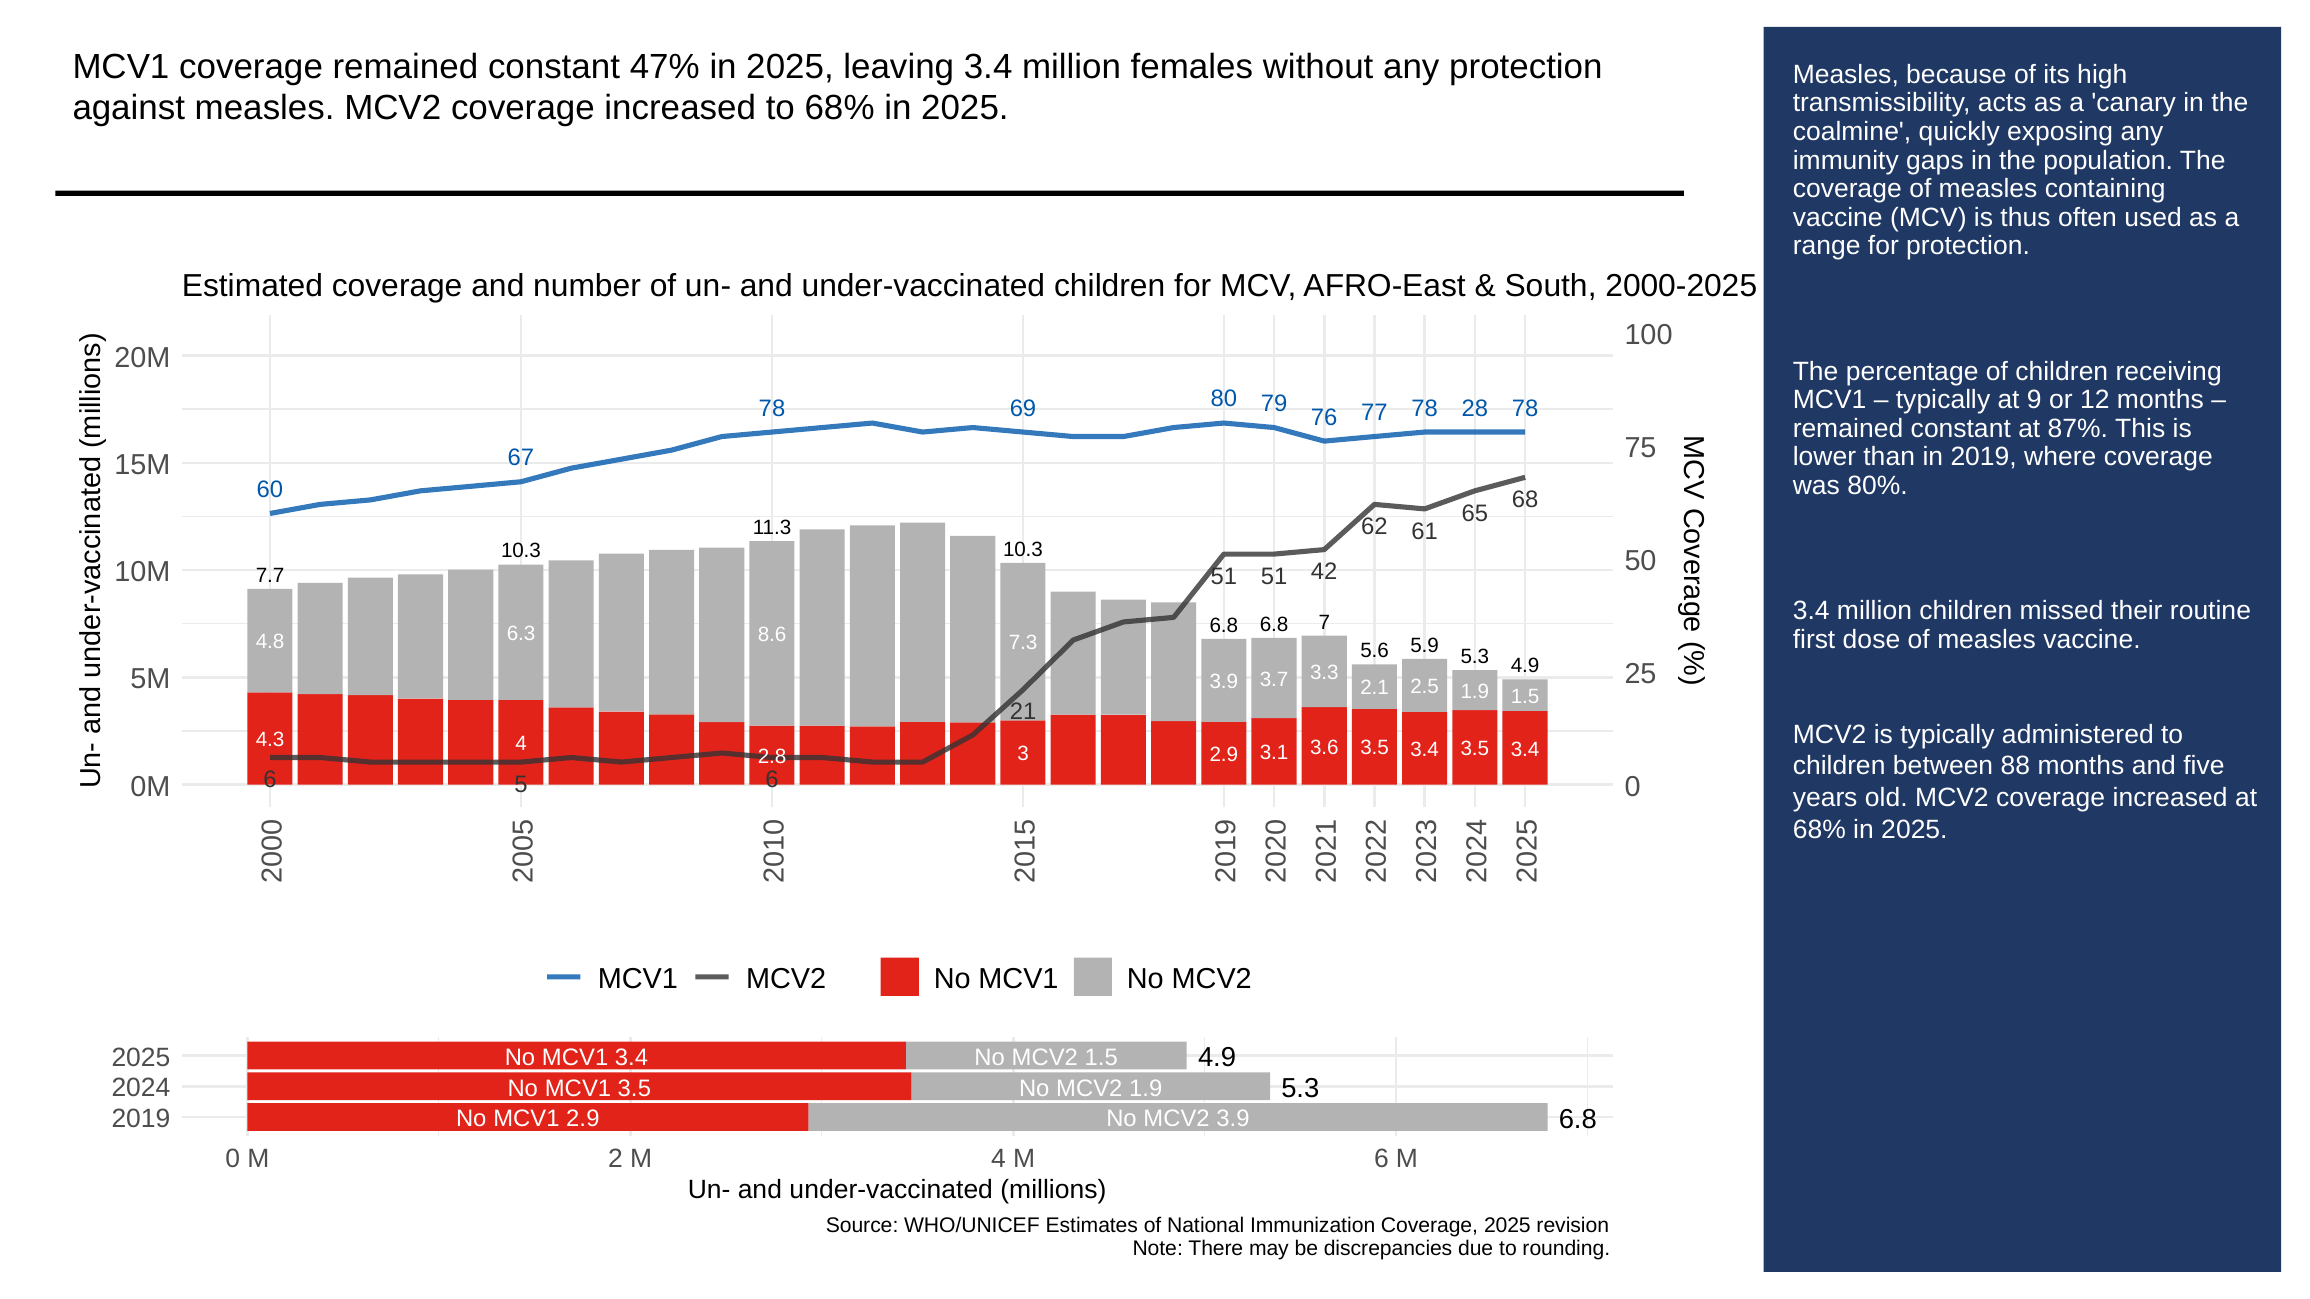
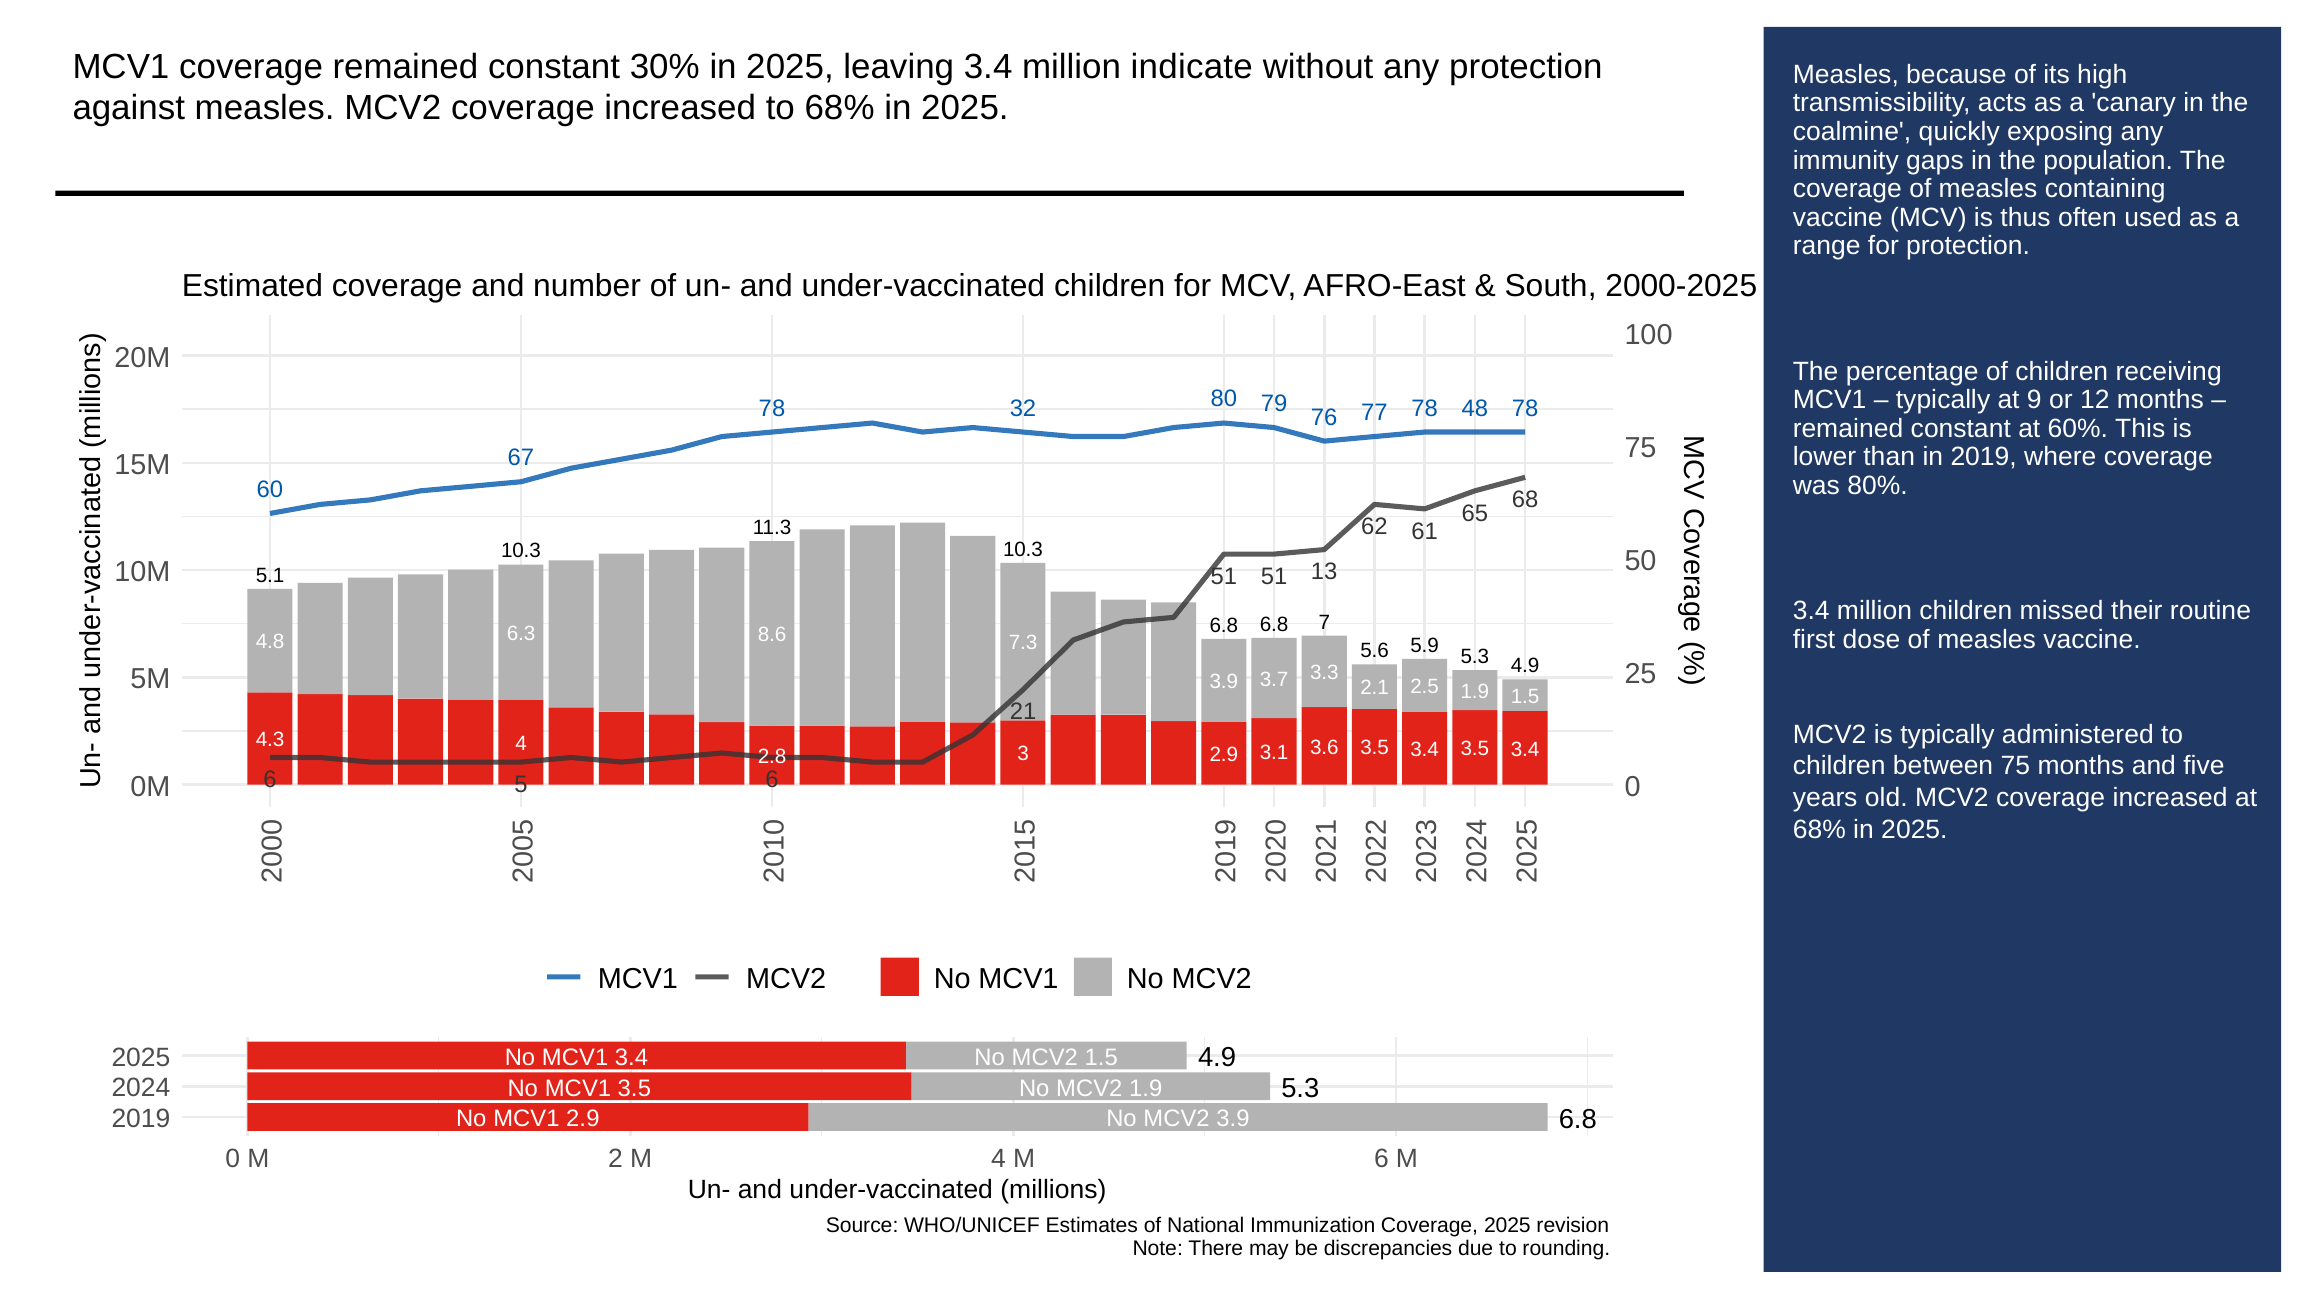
47%: 47% -> 30%
females: females -> indicate
69: 69 -> 32
28: 28 -> 48
87%: 87% -> 60%
42: 42 -> 13
7.7: 7.7 -> 5.1
between 88: 88 -> 75
